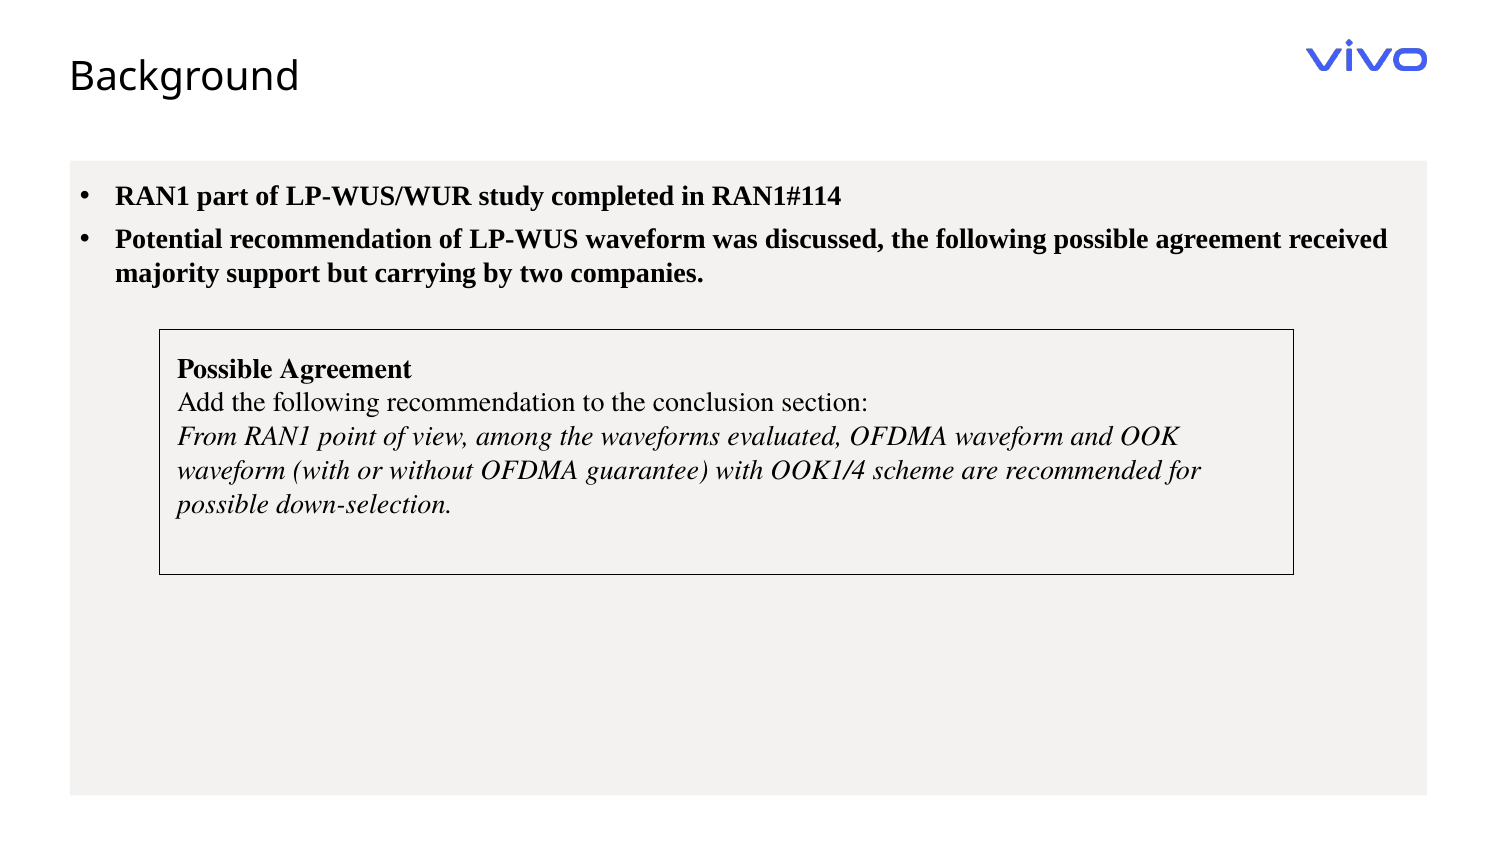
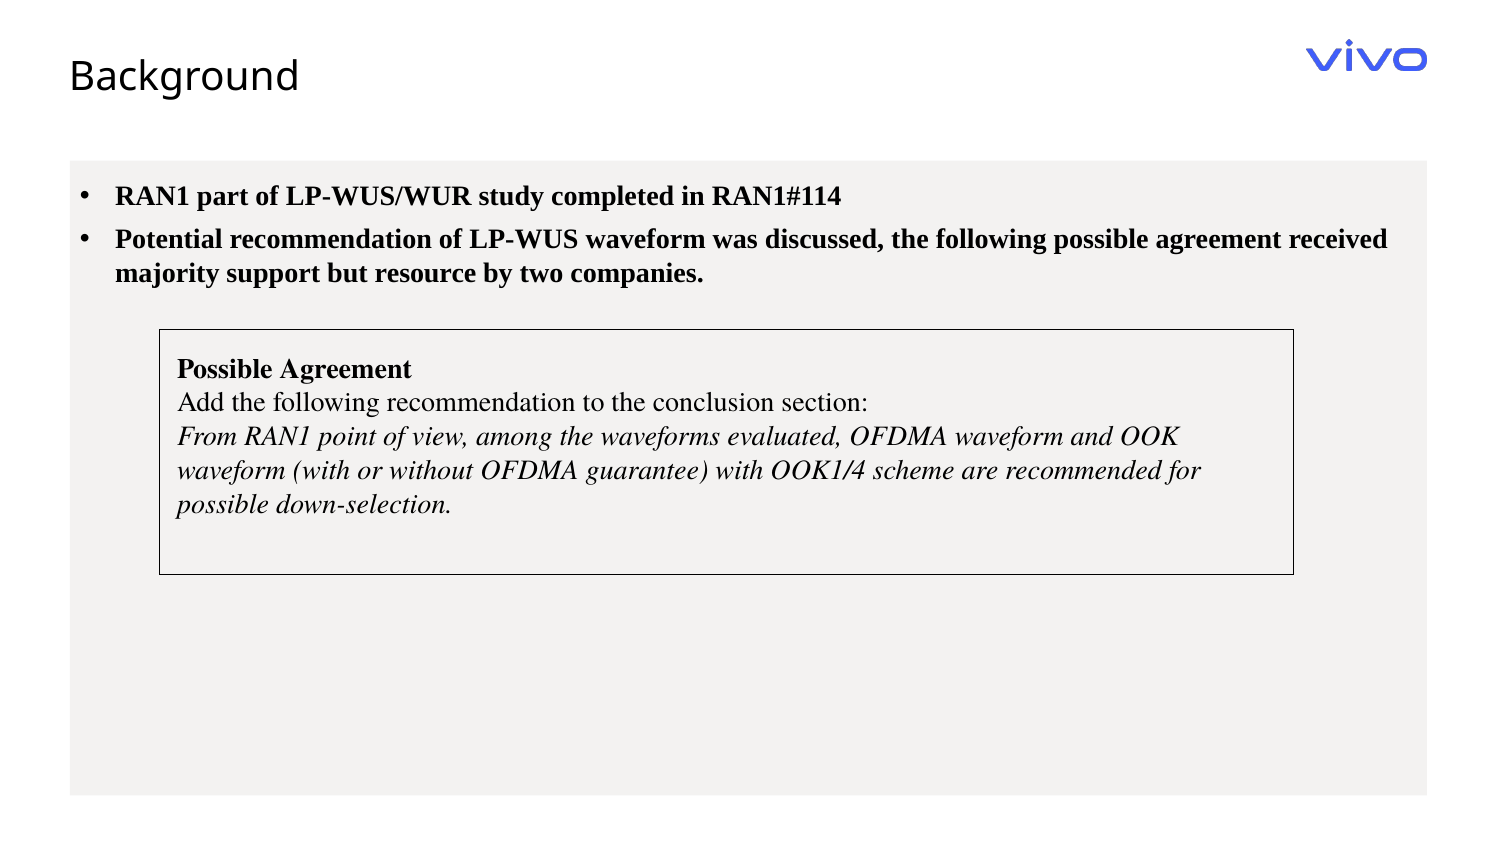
carrying: carrying -> resource
